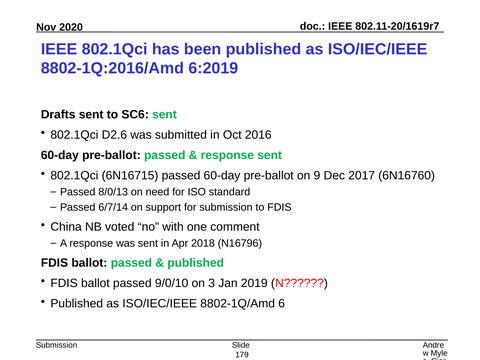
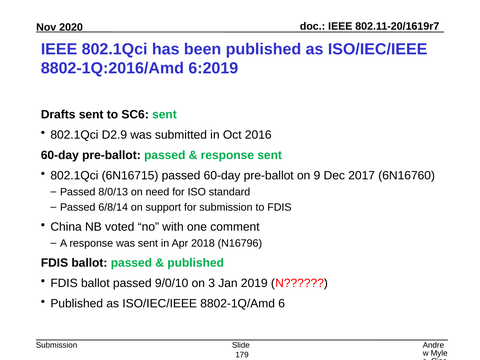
D2.6: D2.6 -> D2.9
6/7/14: 6/7/14 -> 6/8/14
